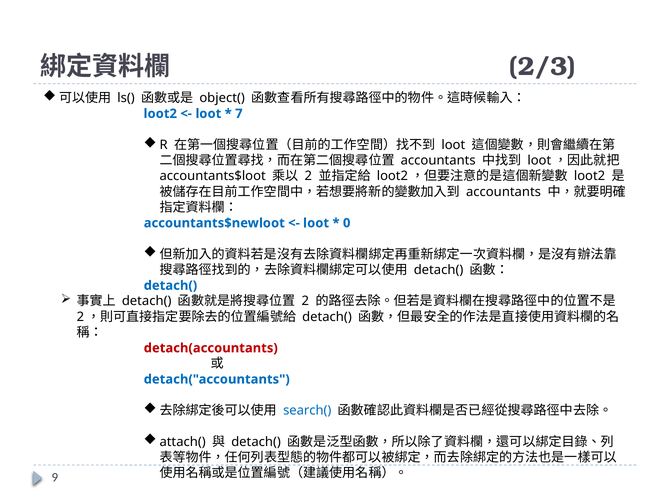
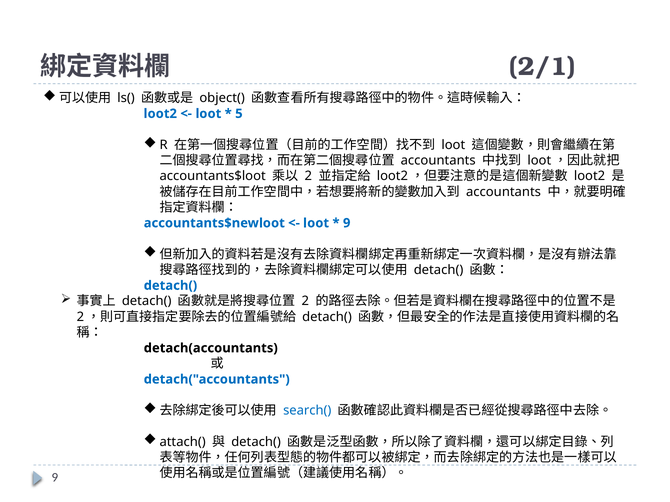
2/3: 2/3 -> 2/1
7: 7 -> 5
0 at (347, 223): 0 -> 9
detach(accountants colour: red -> black
